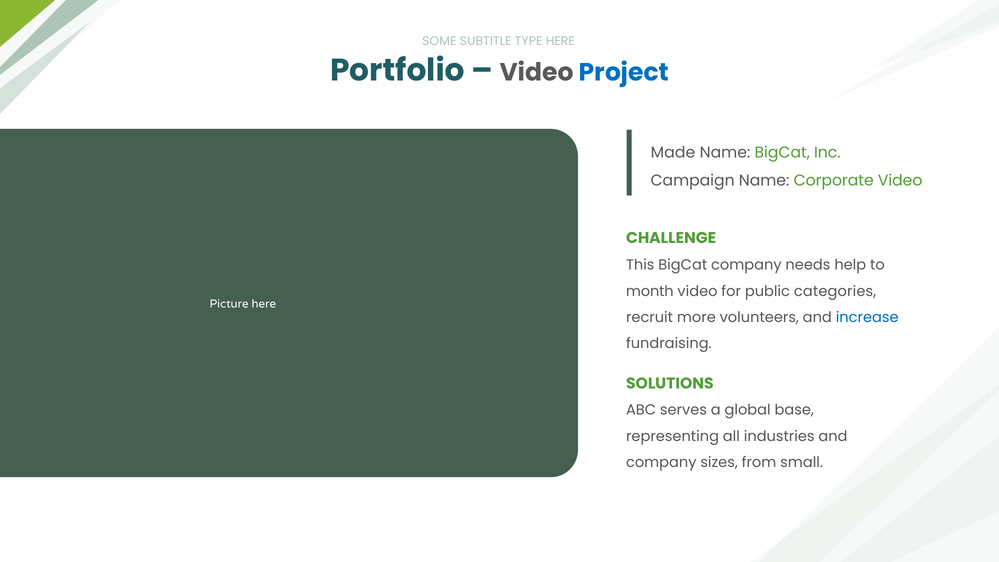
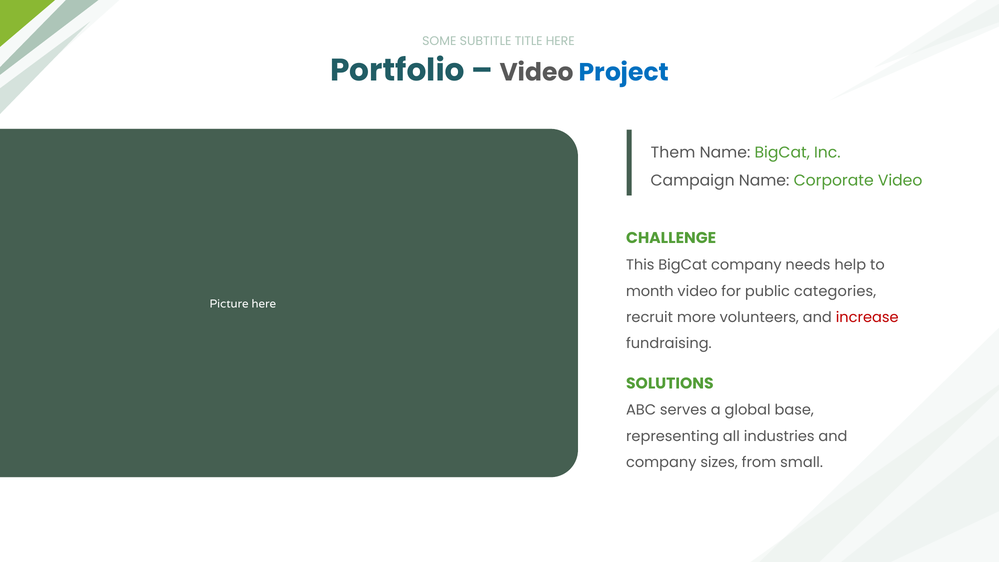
TYPE: TYPE -> TITLE
Made: Made -> Them
increase colour: blue -> red
